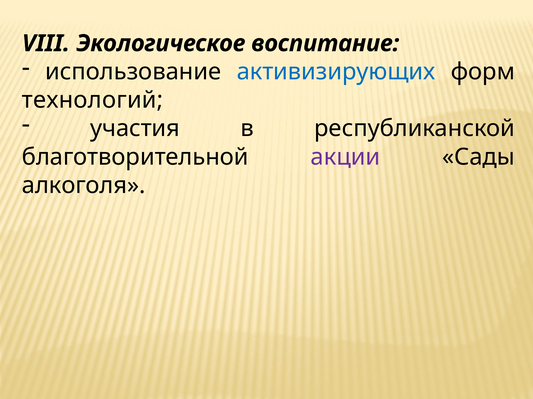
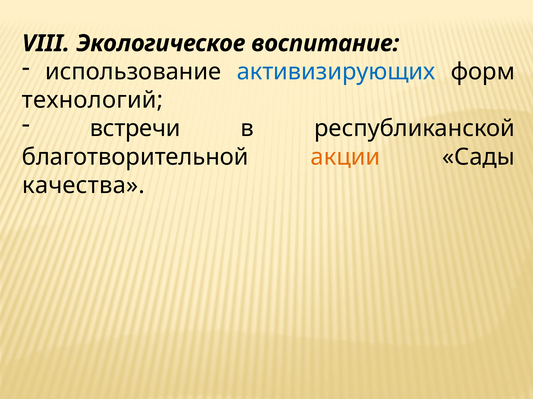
участия: участия -> встречи
акции colour: purple -> orange
алкоголя: алкоголя -> качества
